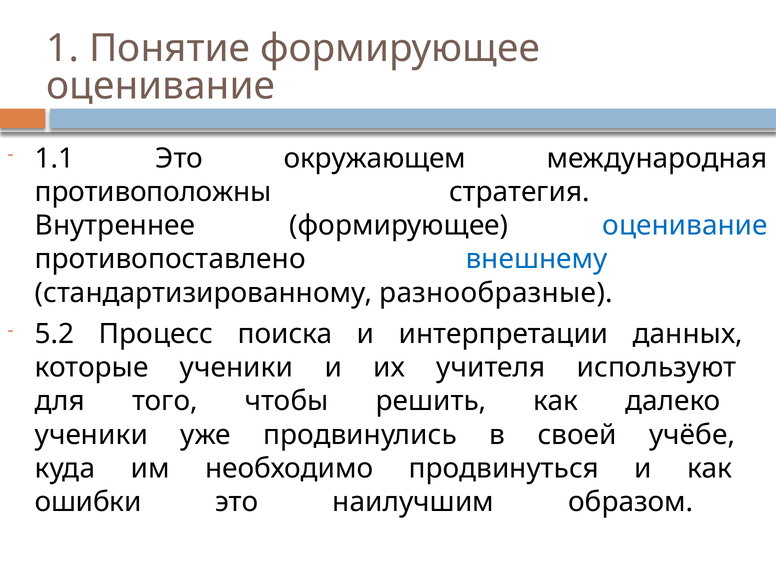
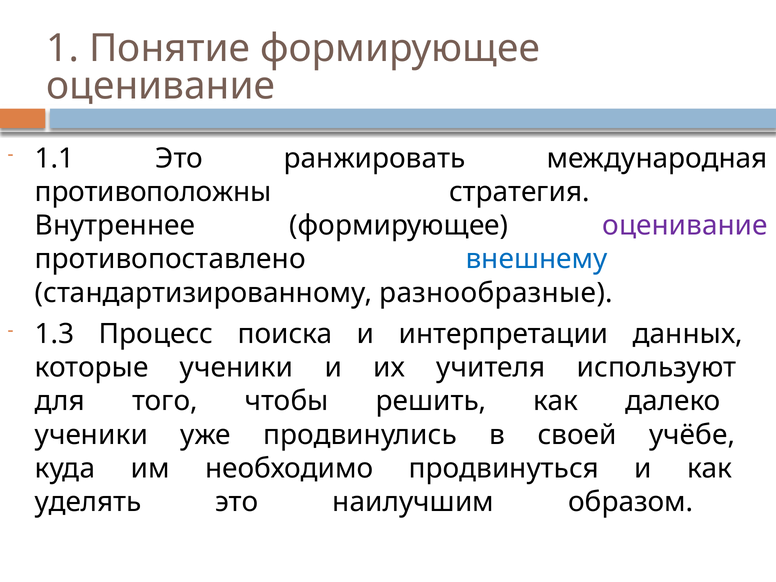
окружающем: окружающем -> ранжировать
оценивание at (685, 226) colour: blue -> purple
5.2: 5.2 -> 1.3
ошибки: ошибки -> уделять
